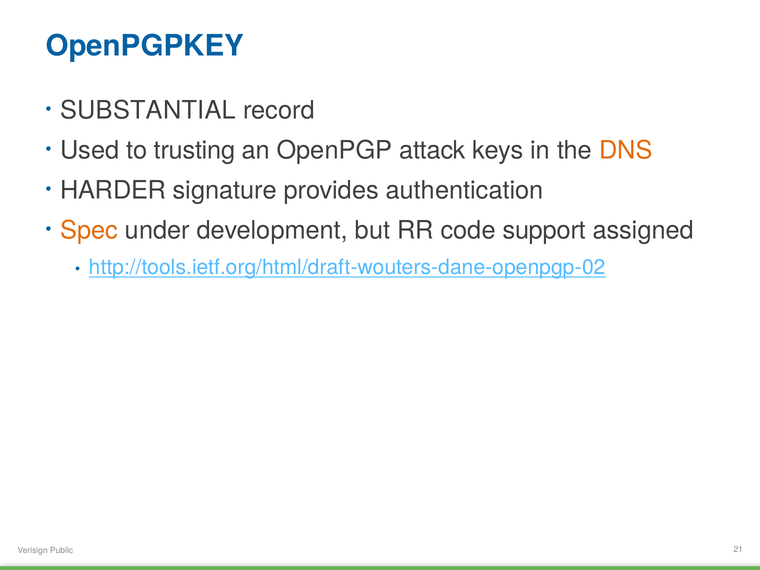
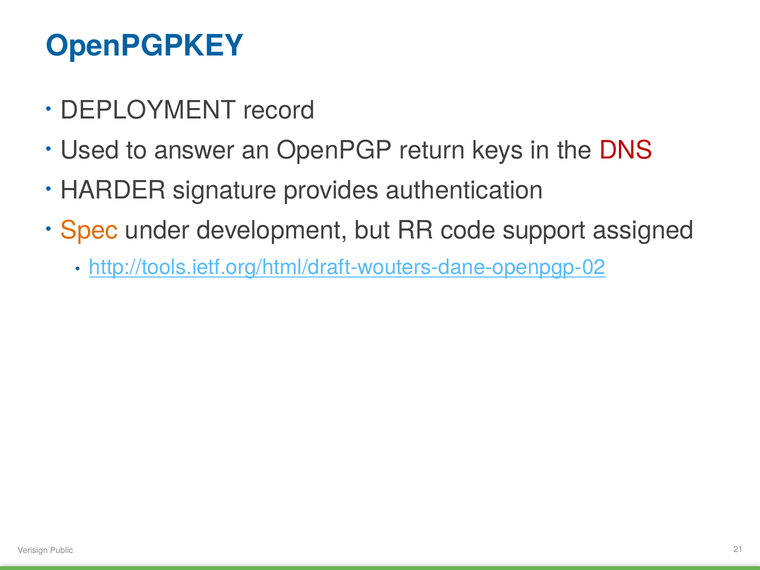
SUBSTANTIAL: SUBSTANTIAL -> DEPLOYMENT
trusting: trusting -> answer
attack: attack -> return
DNS colour: orange -> red
